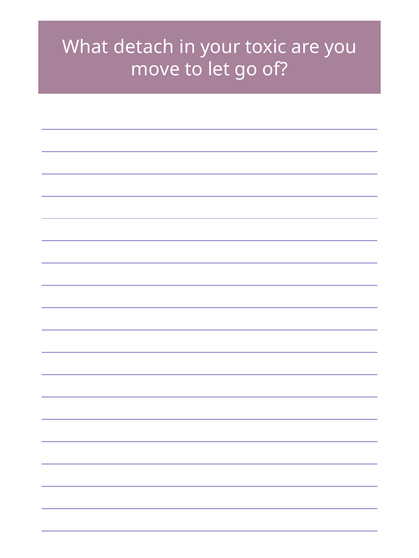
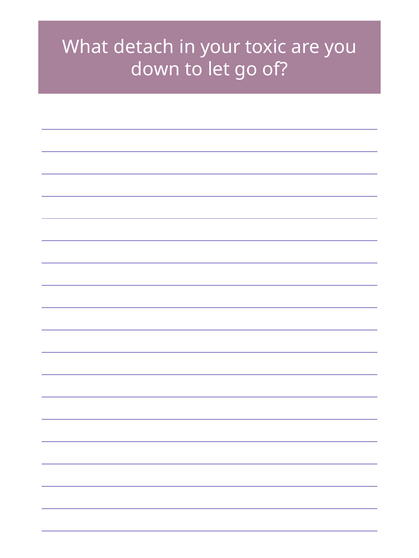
move: move -> down
